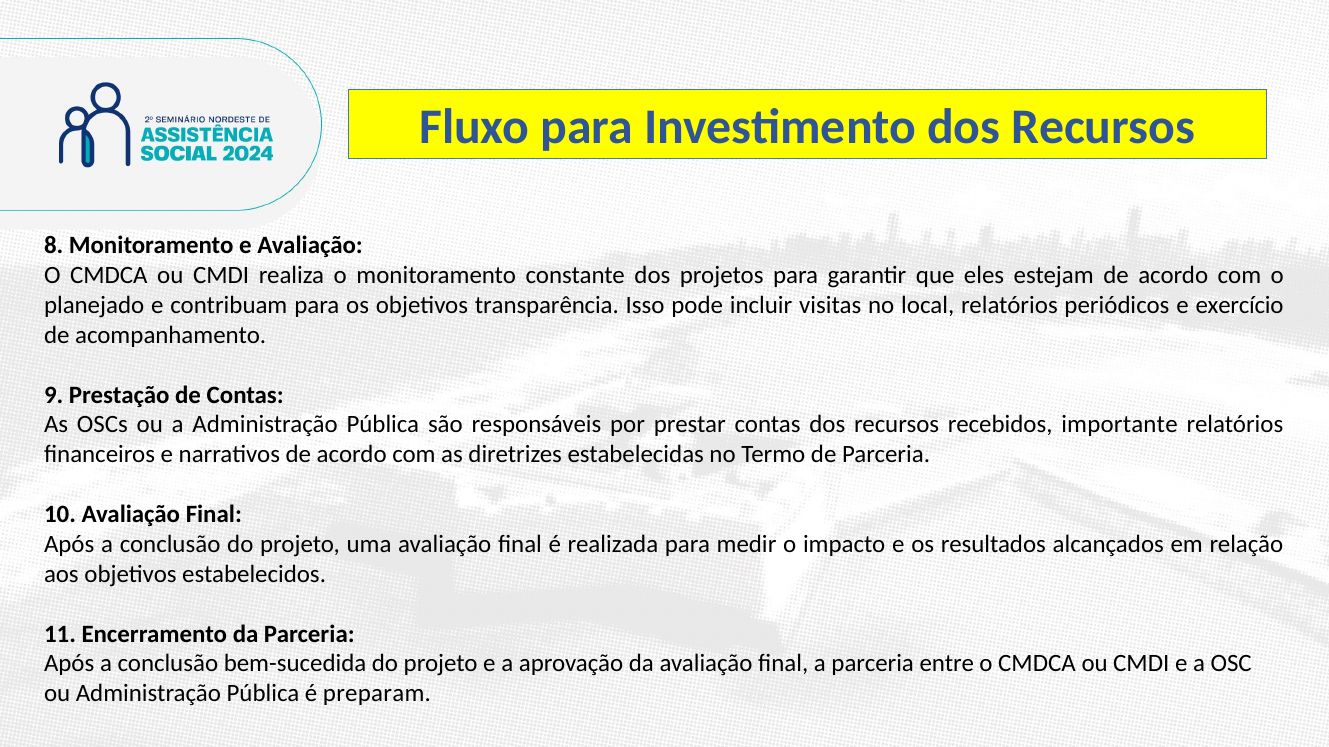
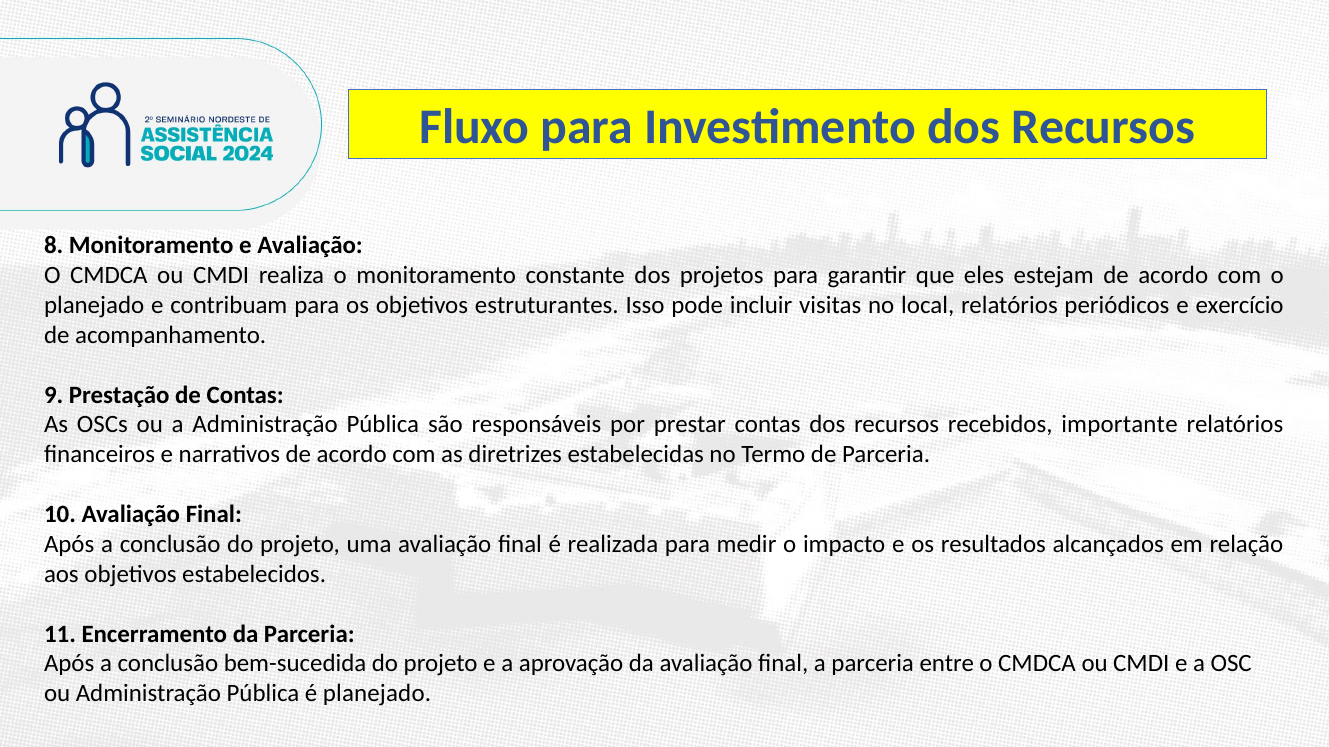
transparência: transparência -> estruturantes
é preparam: preparam -> planejado
